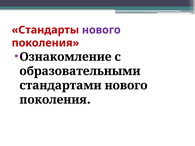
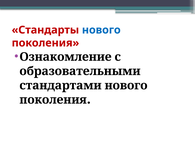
нового at (101, 30) colour: purple -> blue
